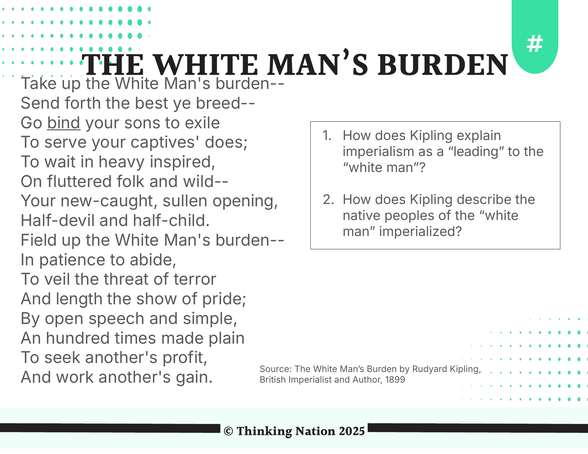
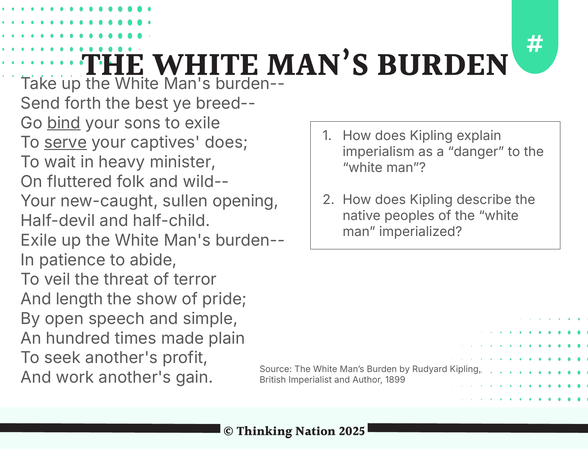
serve underline: none -> present
leading: leading -> danger
inspired: inspired -> minister
Field at (39, 241): Field -> Exile
